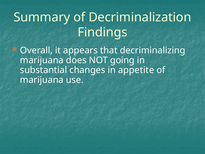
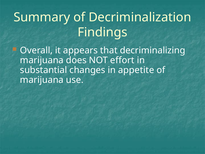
going: going -> effort
